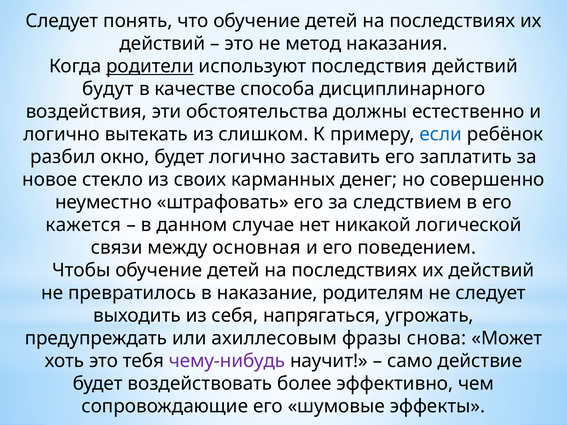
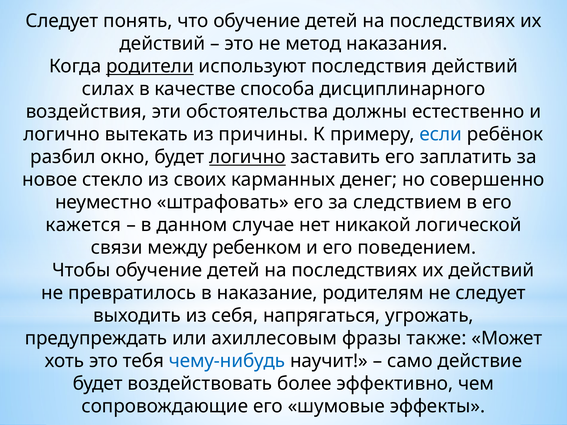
будут: будут -> силах
слишком: слишком -> причины
логично at (247, 157) underline: none -> present
основная: основная -> ребенком
снова: снова -> также
чему-нибудь colour: purple -> blue
